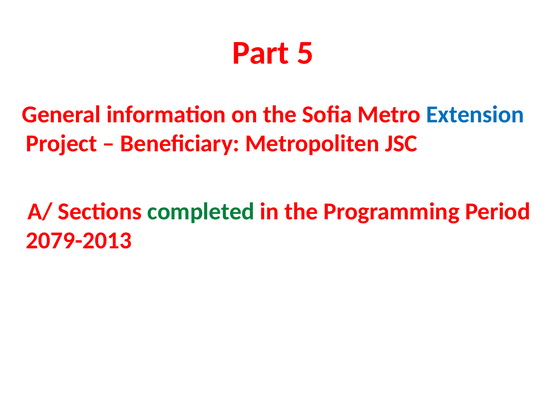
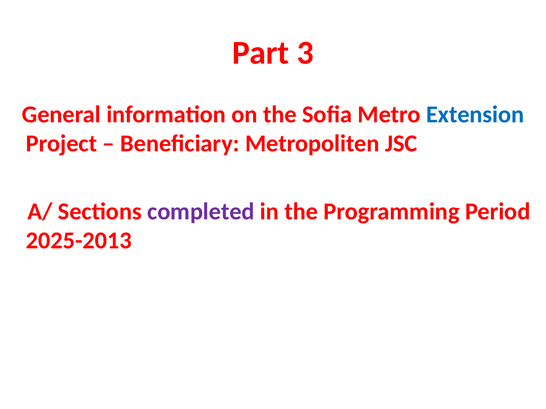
5: 5 -> 3
completed colour: green -> purple
2079-2013: 2079-2013 -> 2025-2013
